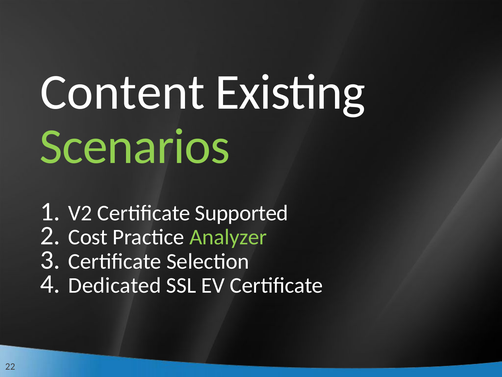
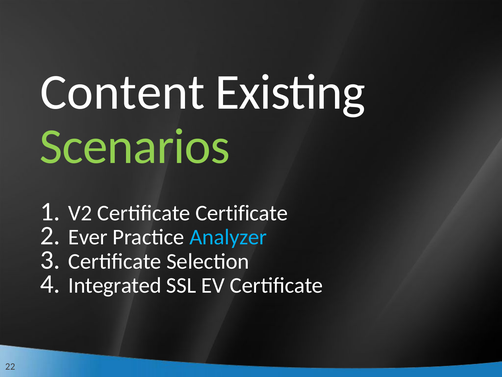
Certificate Supported: Supported -> Certificate
Cost: Cost -> Ever
Analyzer colour: light green -> light blue
Dedicated: Dedicated -> Integrated
